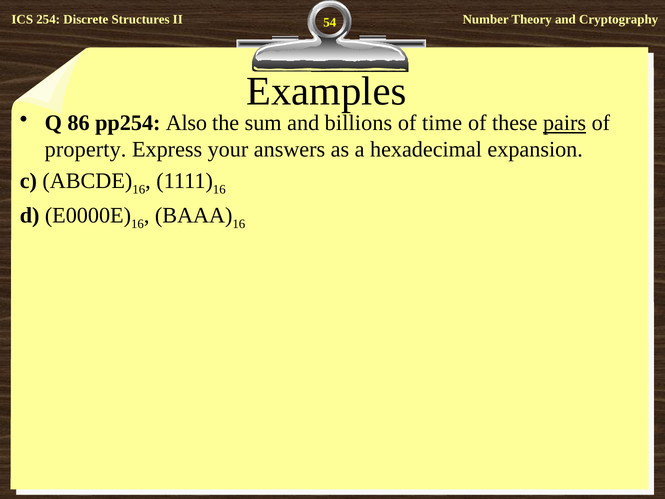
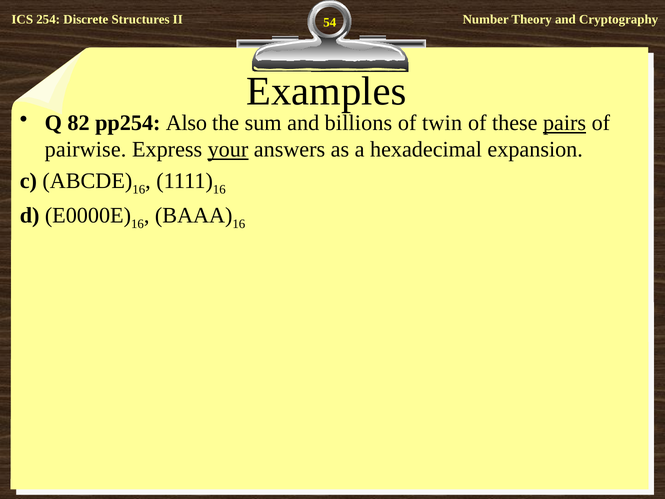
86: 86 -> 82
time: time -> twin
property: property -> pairwise
your underline: none -> present
